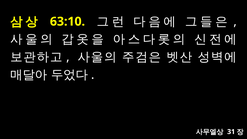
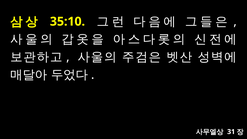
63:10: 63:10 -> 35:10
